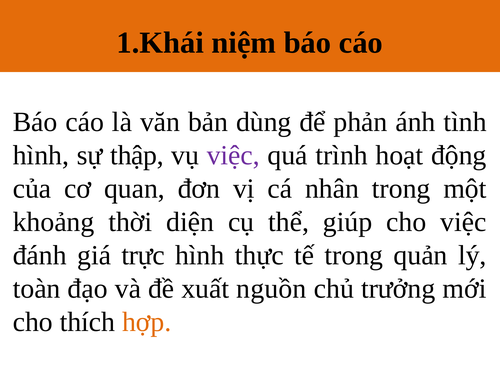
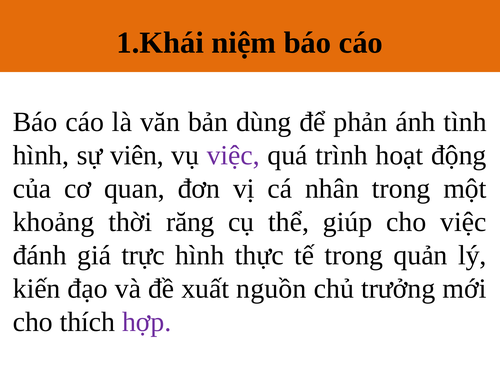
thập: thập -> viên
diện: diện -> răng
toàn: toàn -> kiến
hợp colour: orange -> purple
